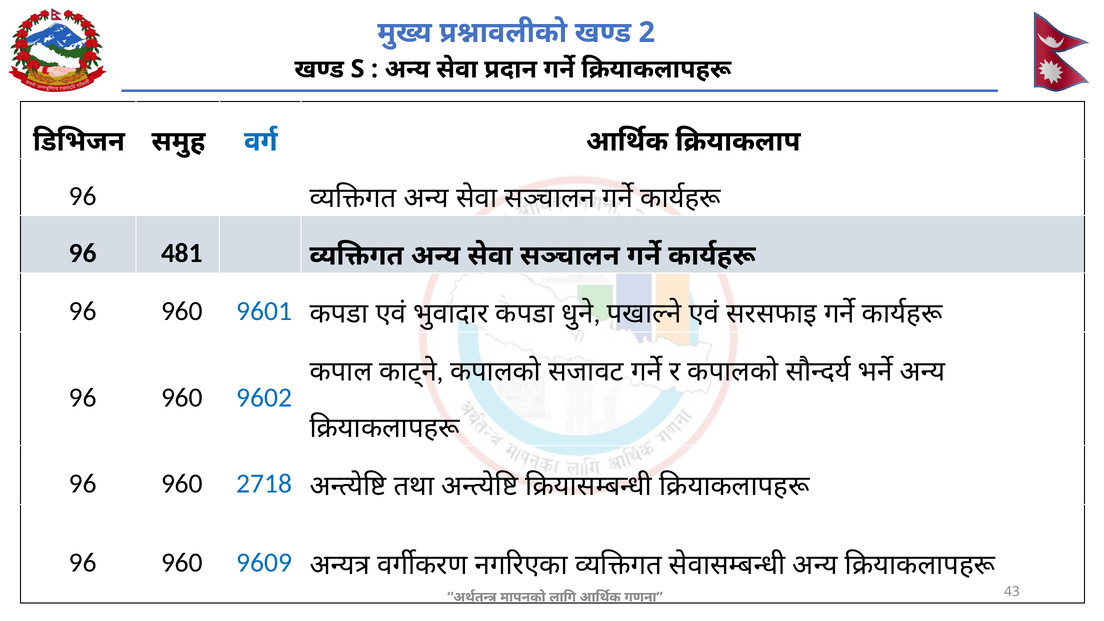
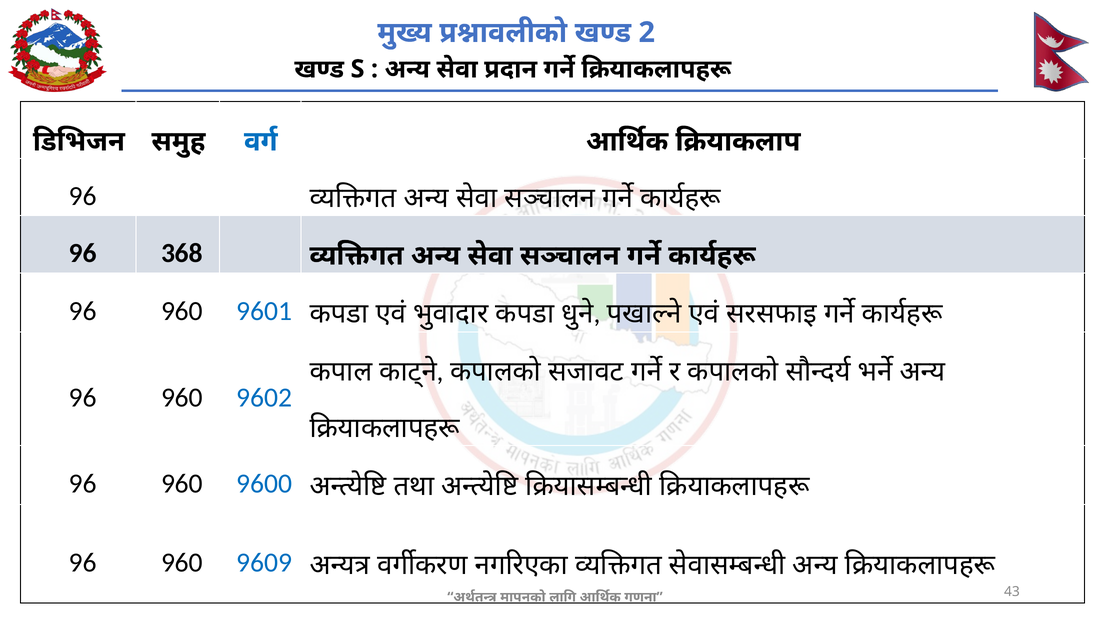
481: 481 -> 368
2718: 2718 -> 9600
